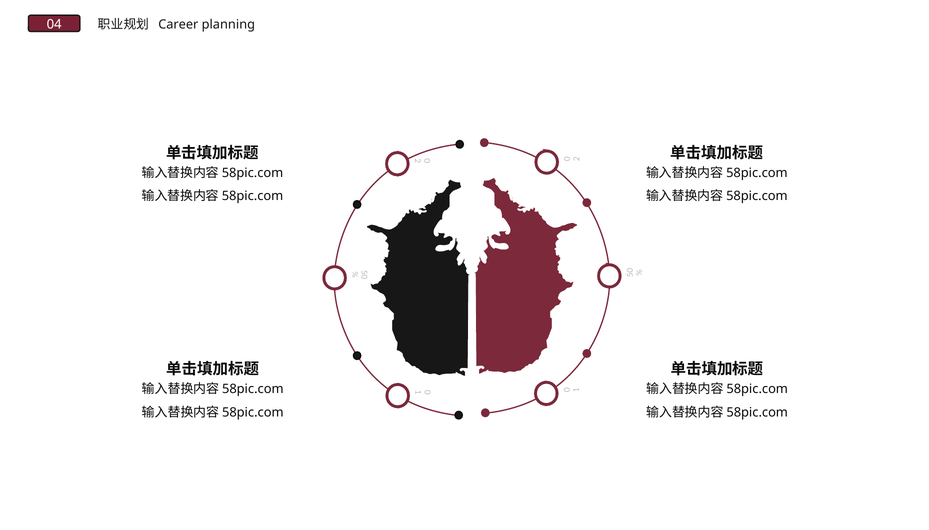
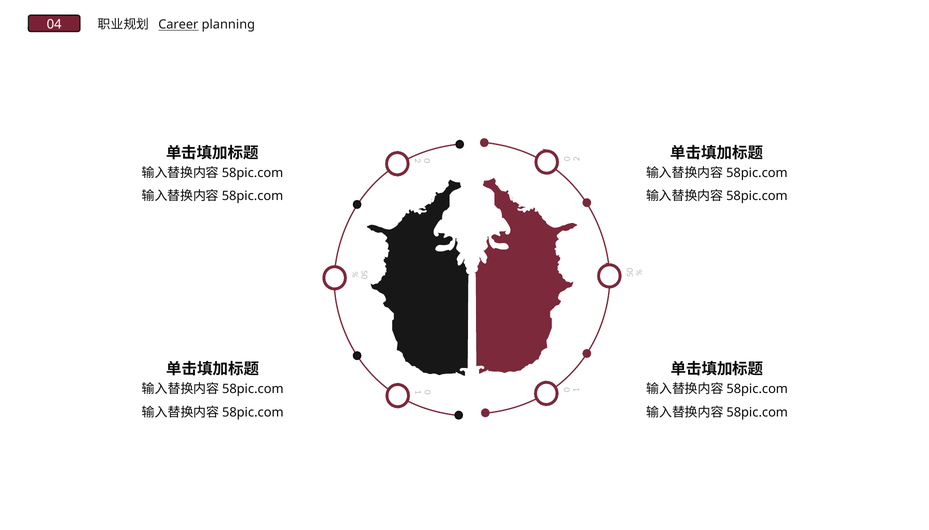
Career underline: none -> present
